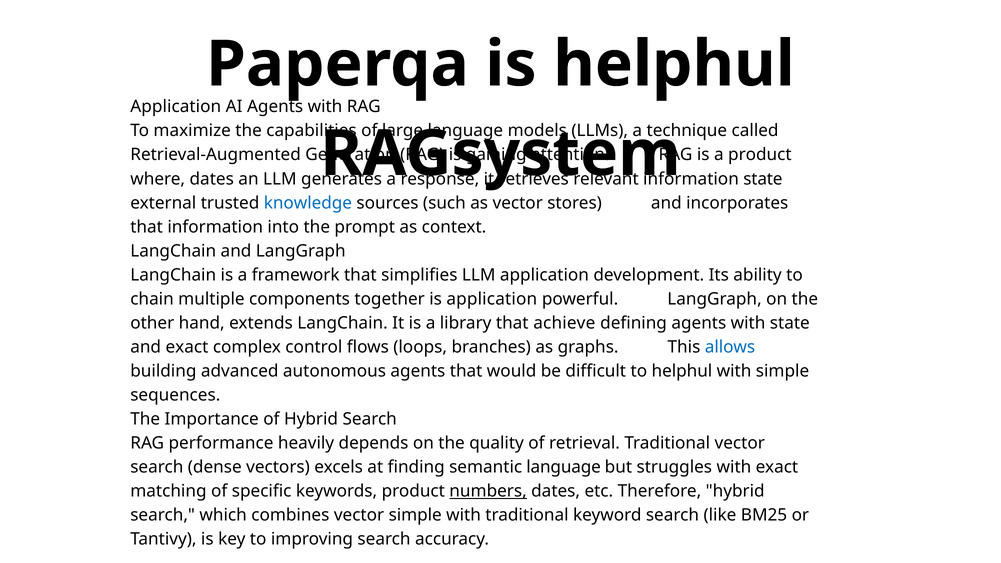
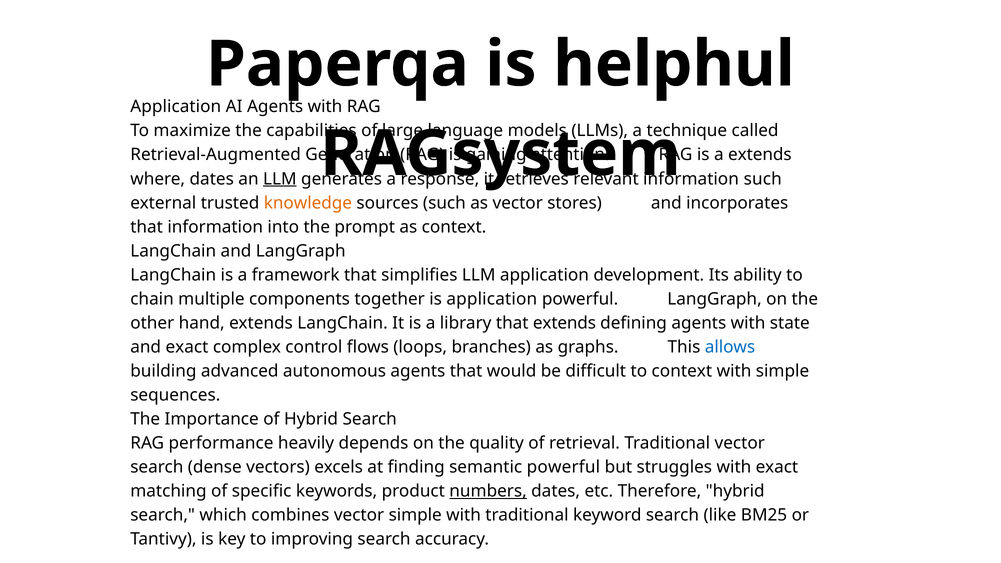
a product: product -> extends
LLM at (280, 179) underline: none -> present
state at (763, 179): state -> such
knowledge colour: blue -> orange
that achieve: achieve -> extends
to helphul: helphul -> context
semantic language: language -> powerful
